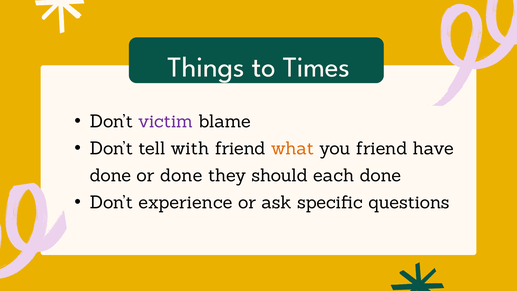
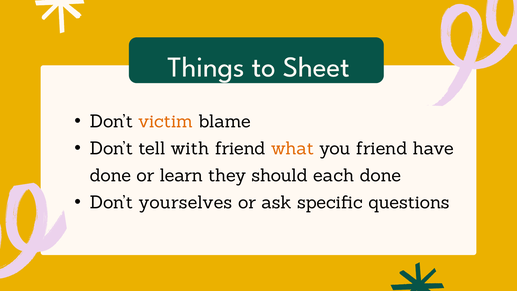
Times: Times -> Sheet
victim colour: purple -> orange
or done: done -> learn
experience: experience -> yourselves
